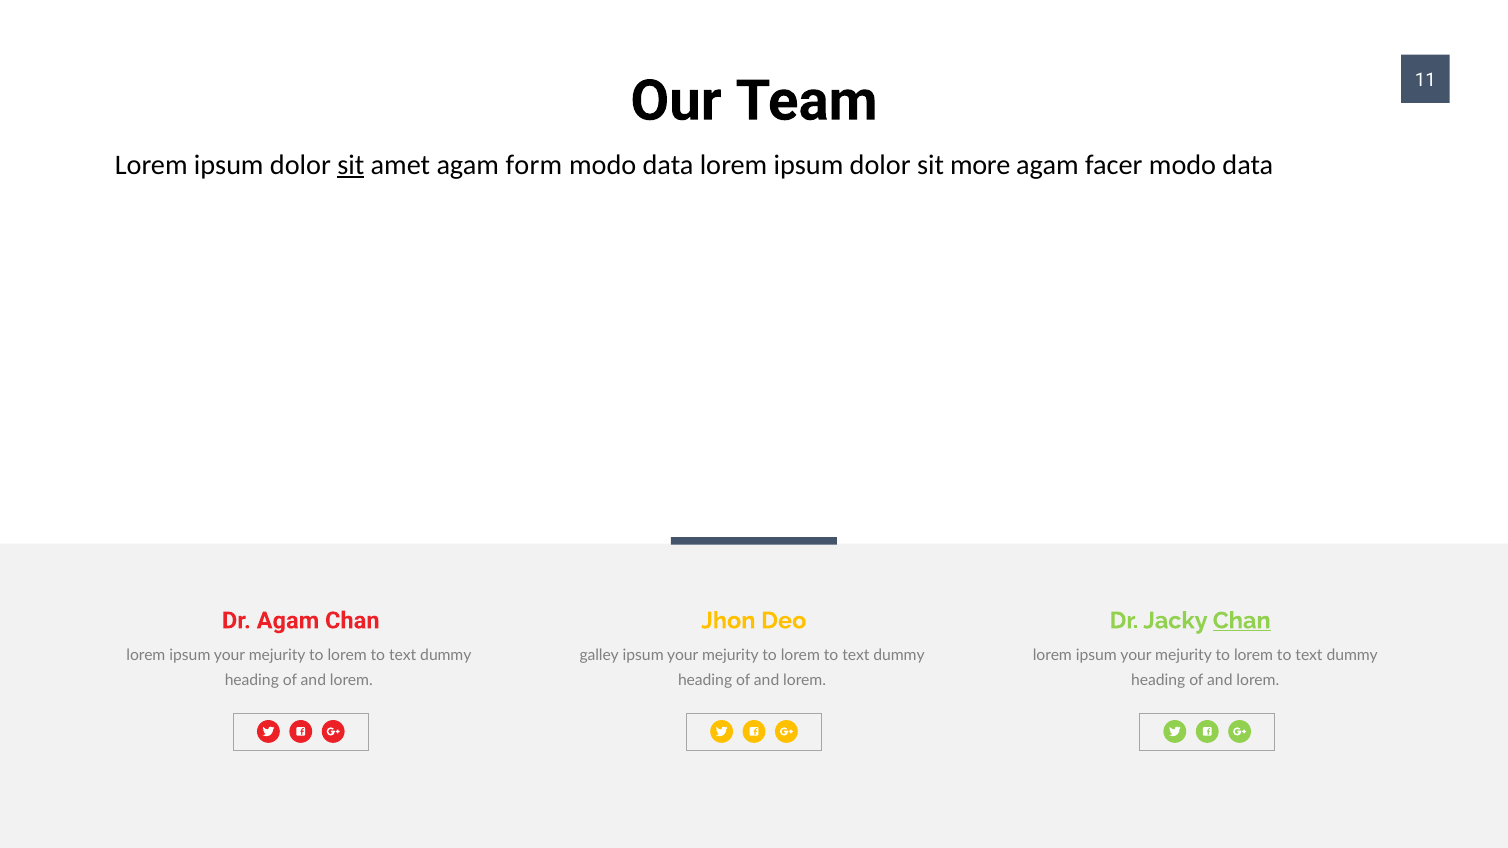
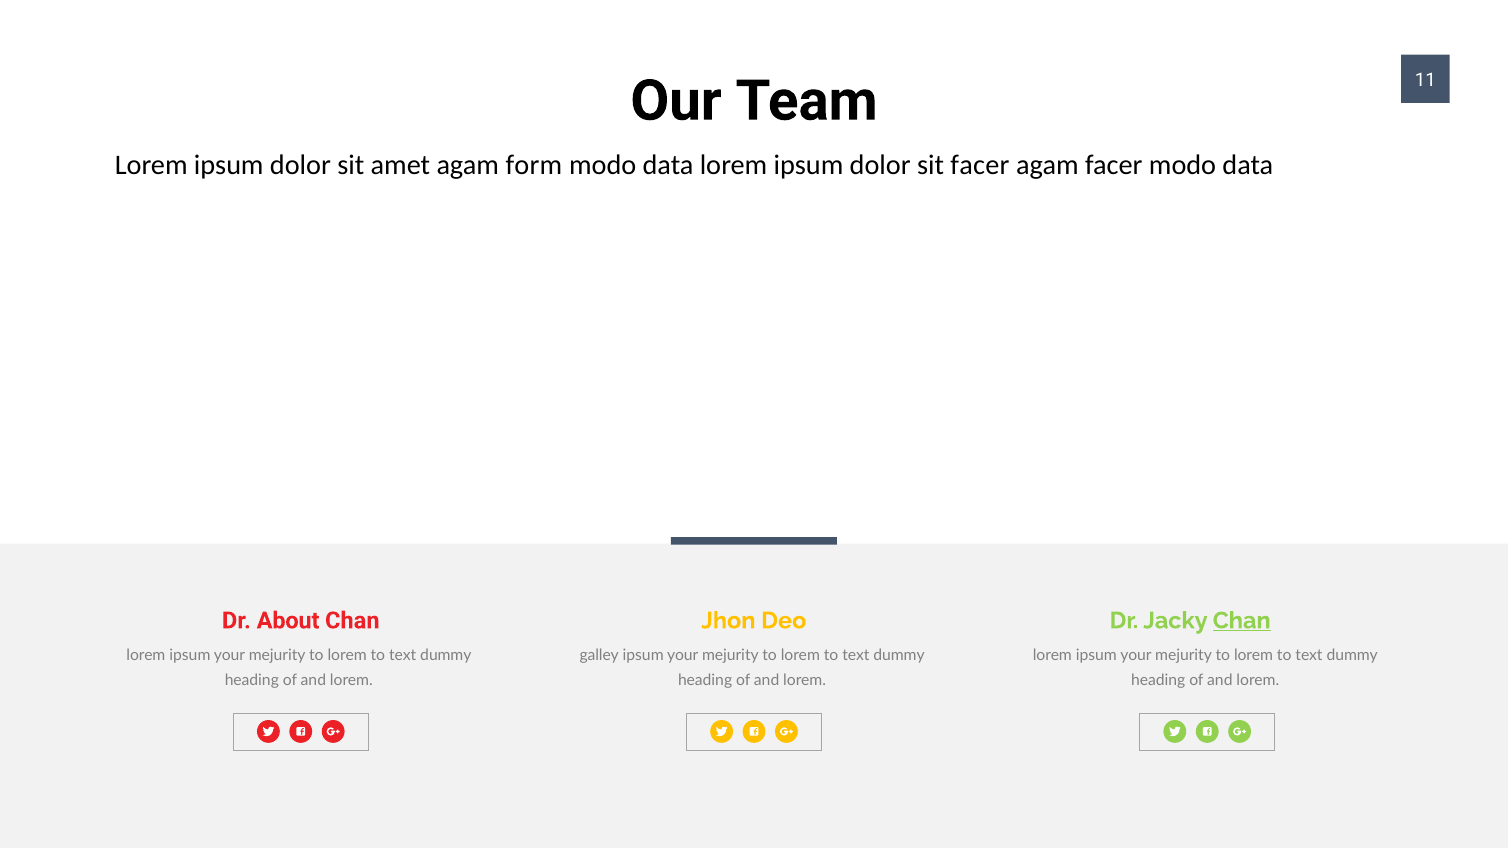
sit at (351, 165) underline: present -> none
sit more: more -> facer
Dr Agam: Agam -> About
